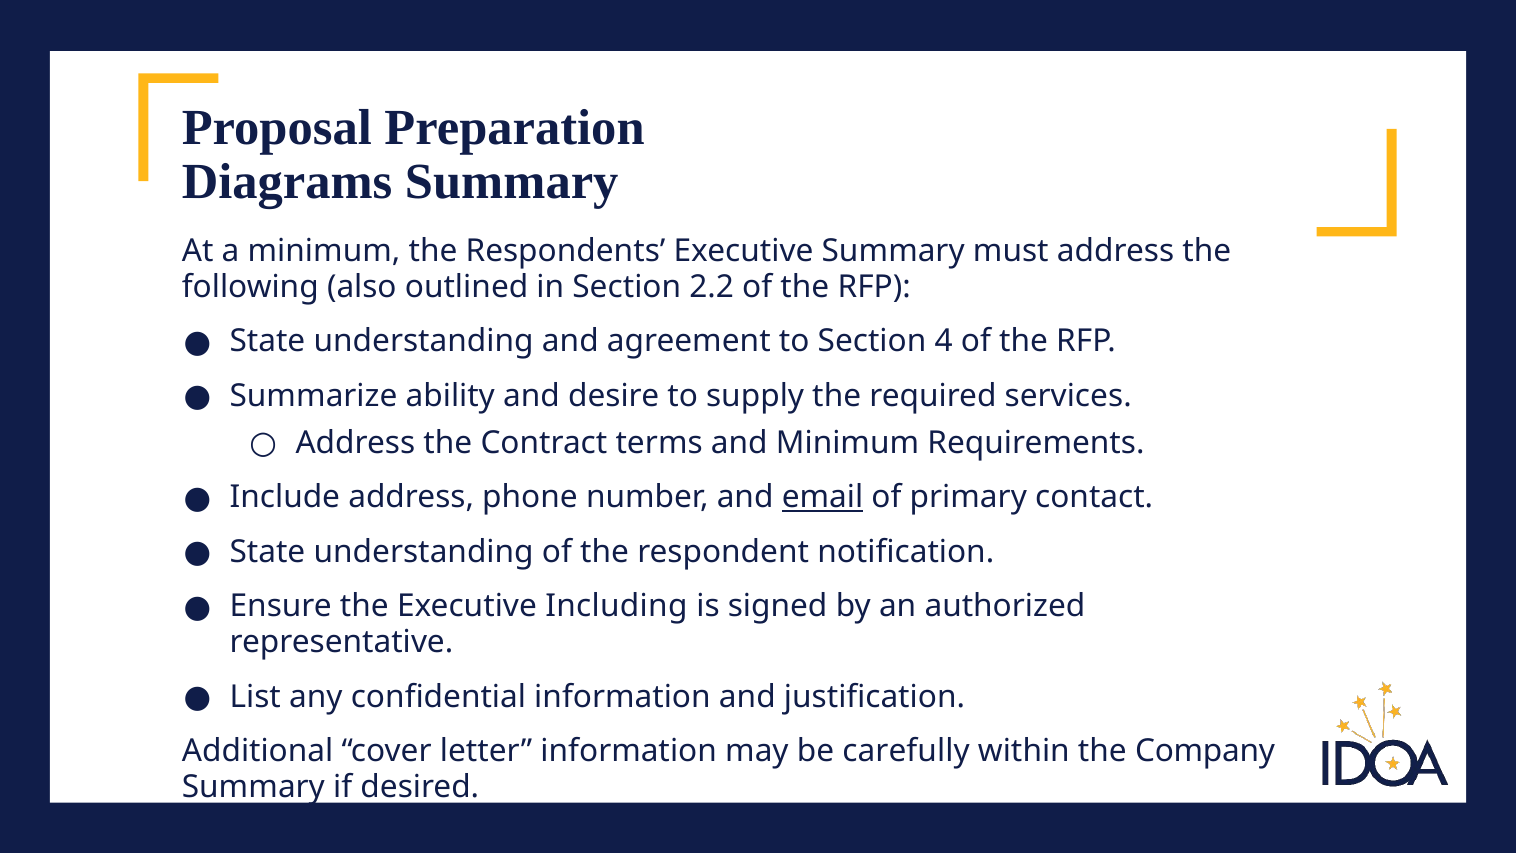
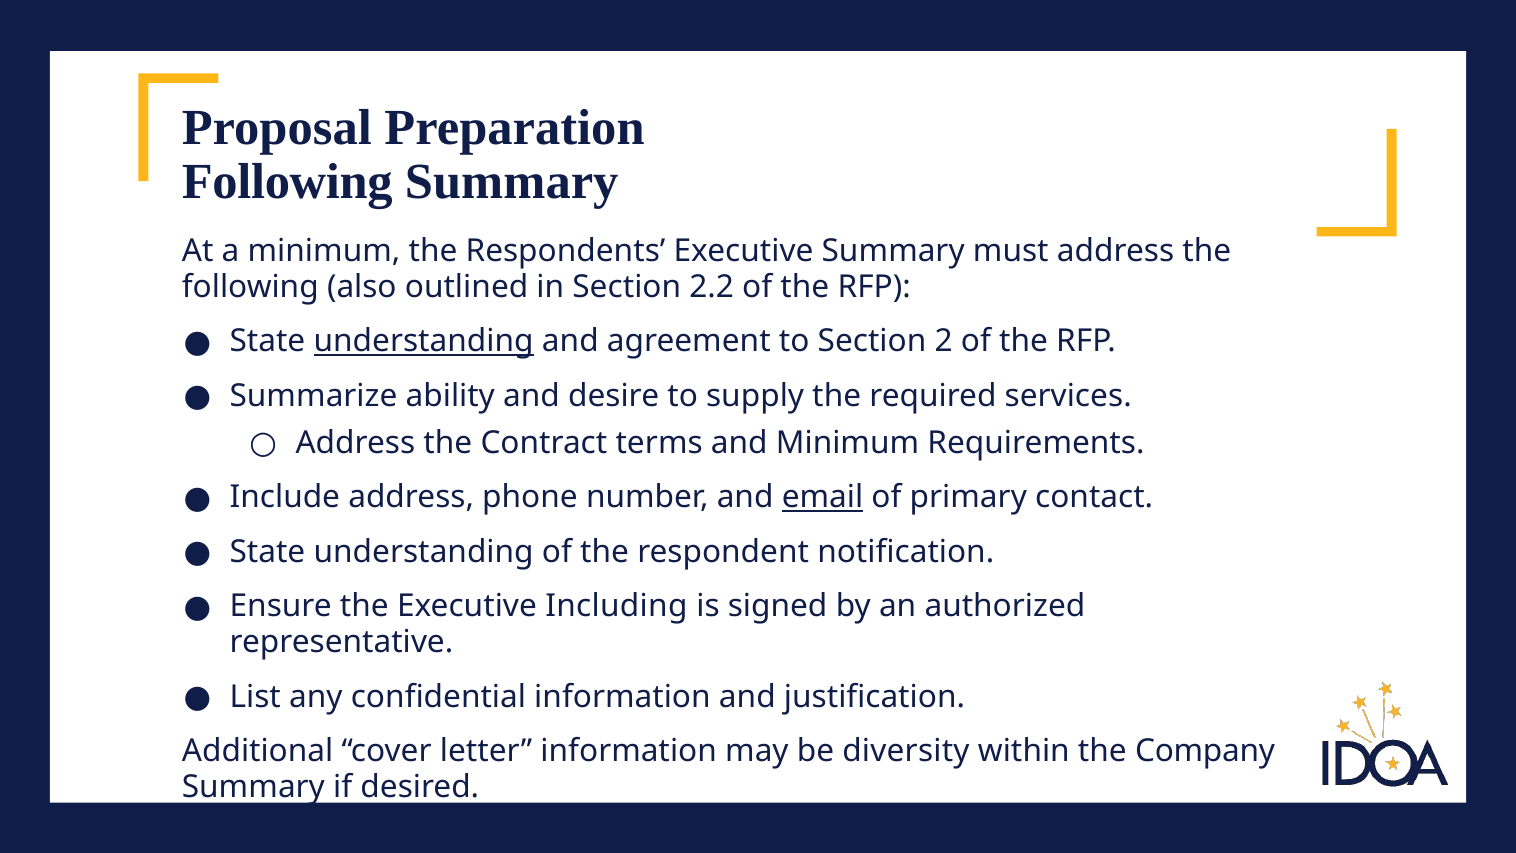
Diagrams at (287, 181): Diagrams -> Following
understanding at (424, 341) underline: none -> present
4: 4 -> 2
carefully: carefully -> diversity
